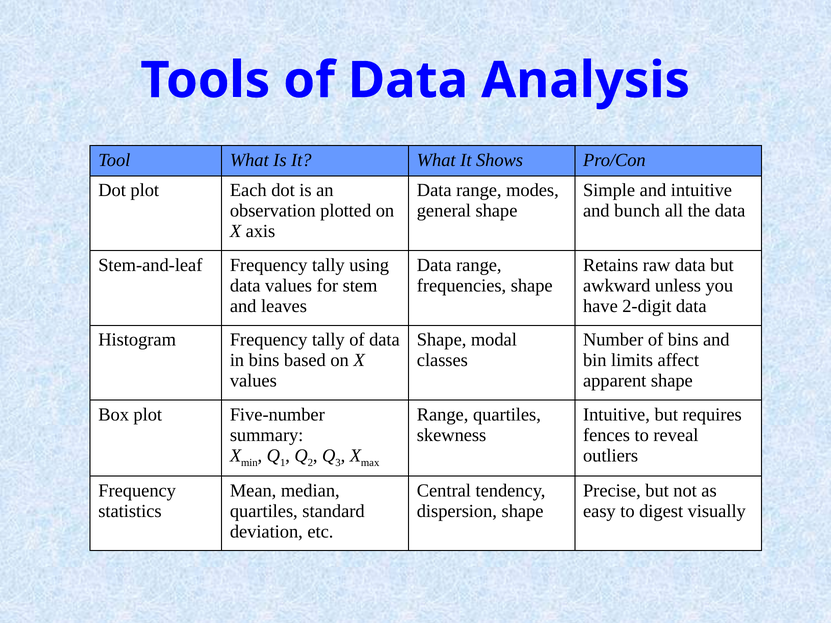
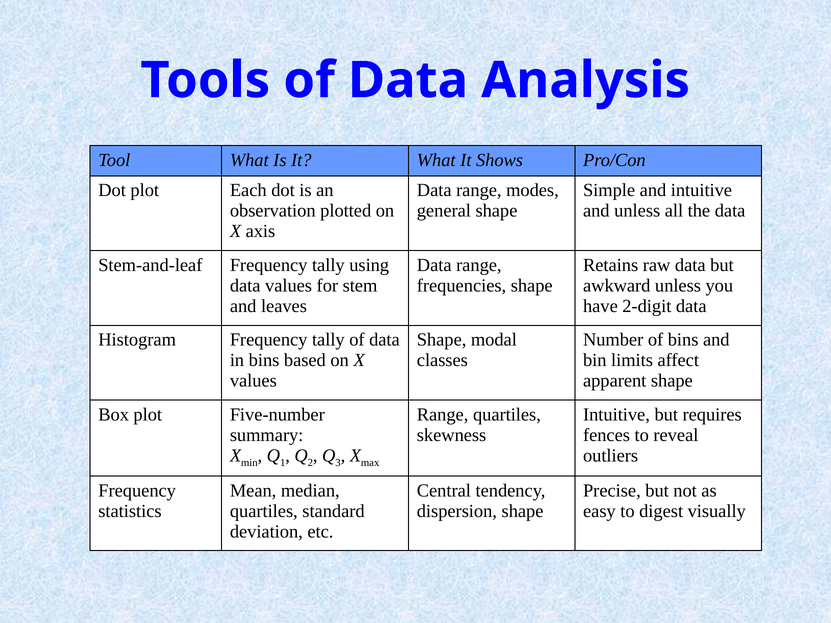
and bunch: bunch -> unless
